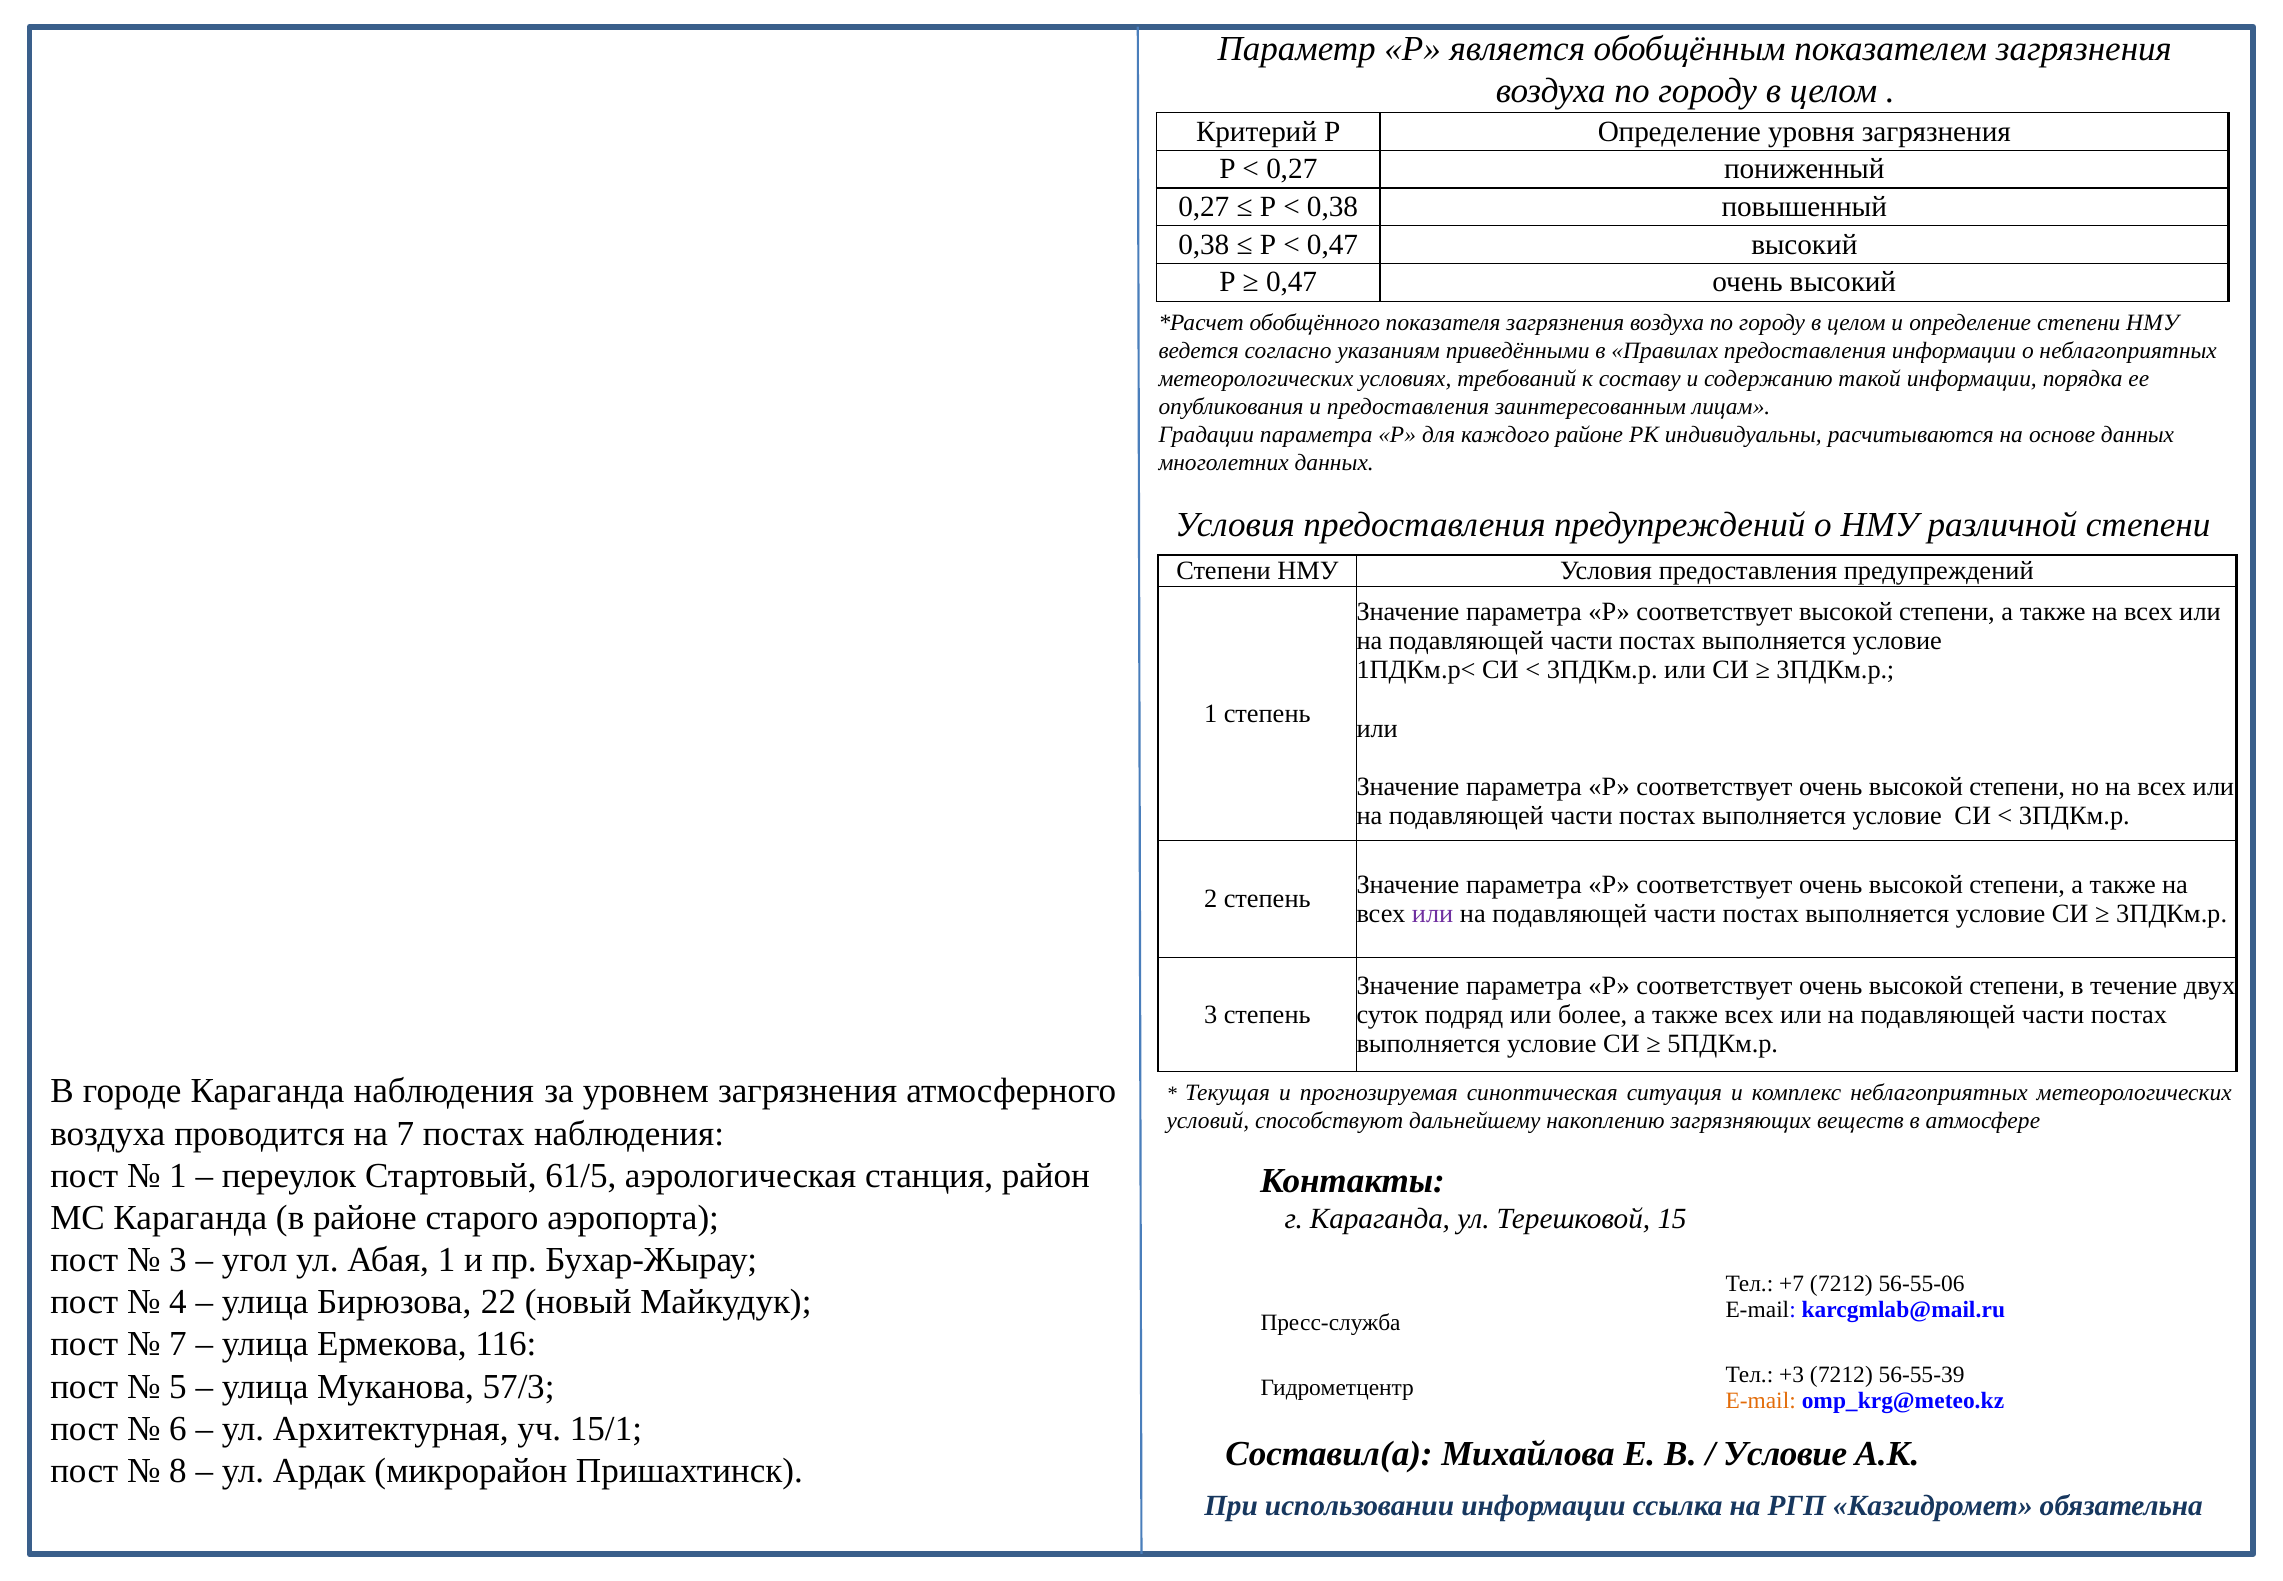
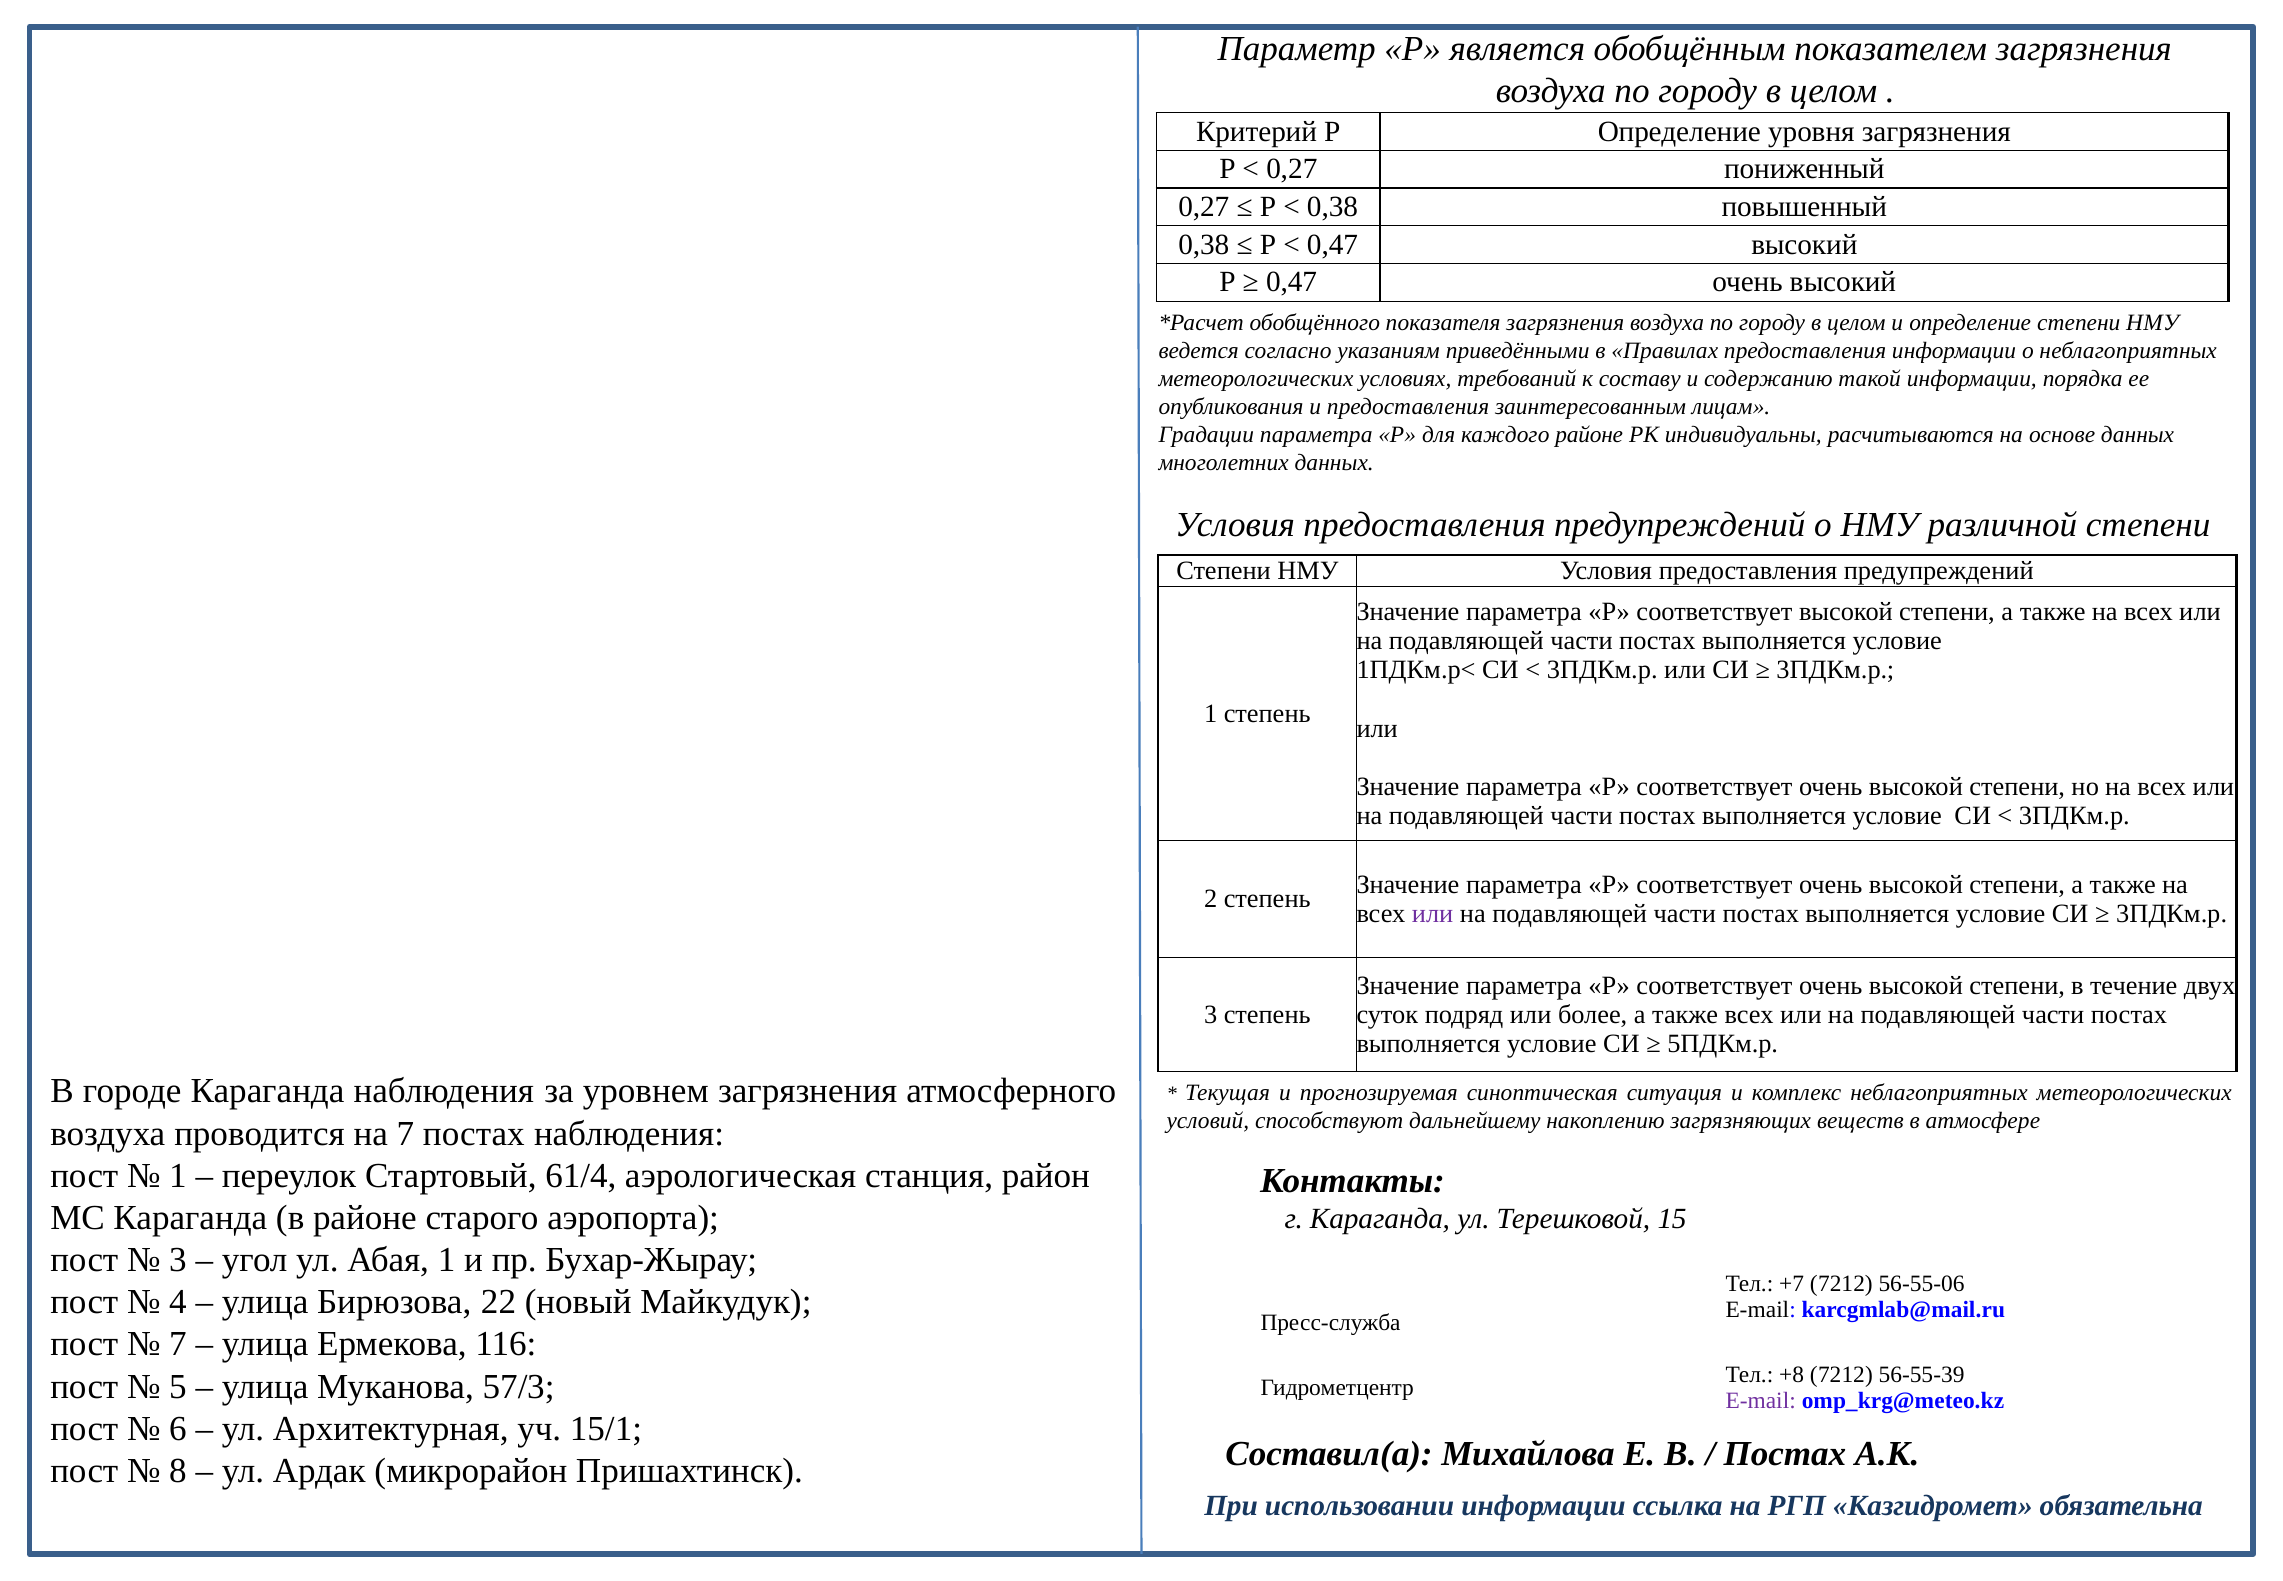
61/5: 61/5 -> 61/4
+3: +3 -> +8
E-mail at (1761, 1401) colour: orange -> purple
Условие at (1785, 1453): Условие -> Постах
